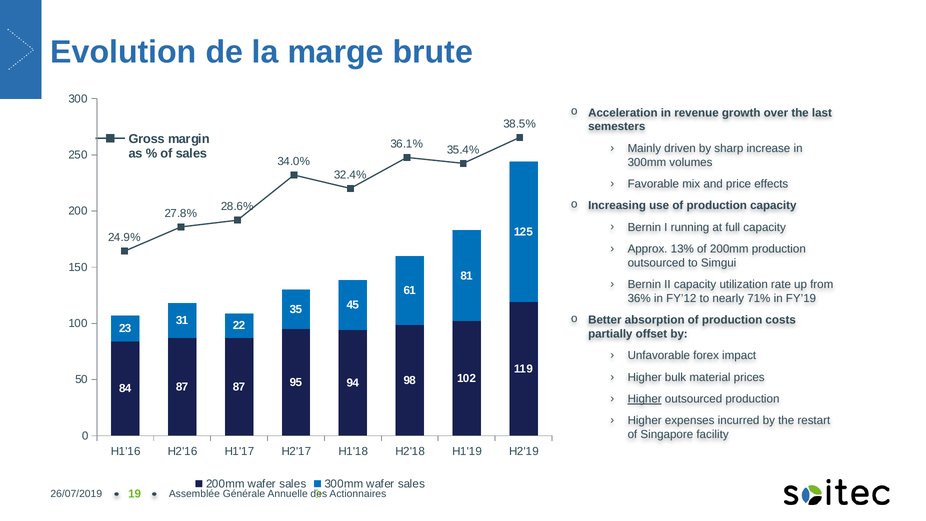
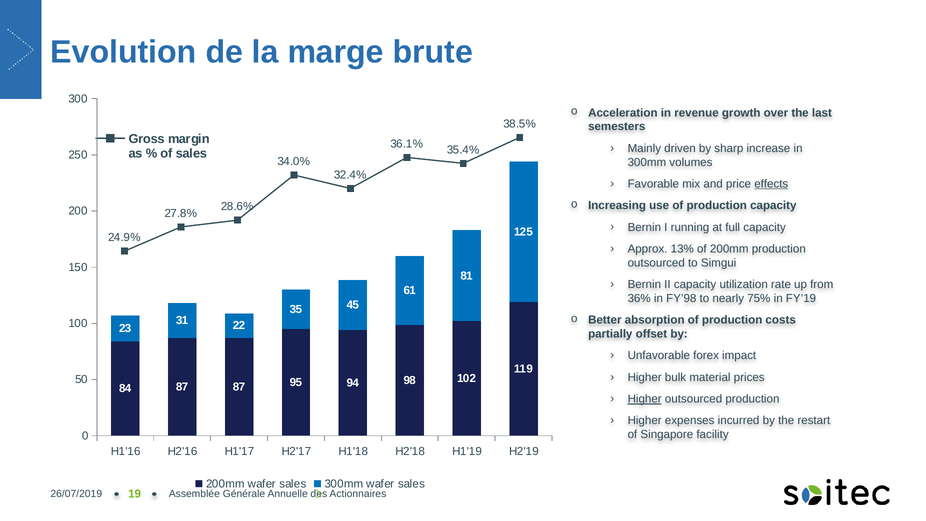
effects underline: none -> present
FY’12: FY’12 -> FY’98
71%: 71% -> 75%
